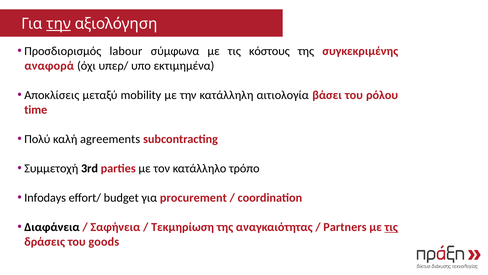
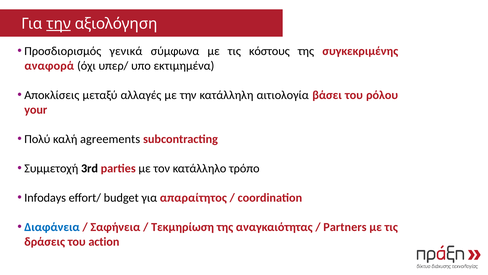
labour: labour -> γενικά
mobility: mobility -> αλλαγές
time: time -> your
procurement: procurement -> απαραίτητος
Διαφάνεια colour: black -> blue
τις at (391, 227) underline: present -> none
goods: goods -> action
